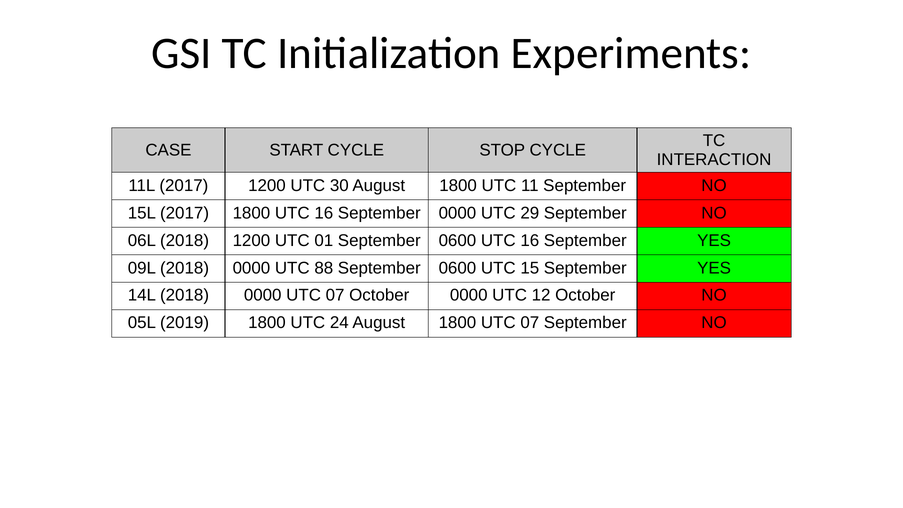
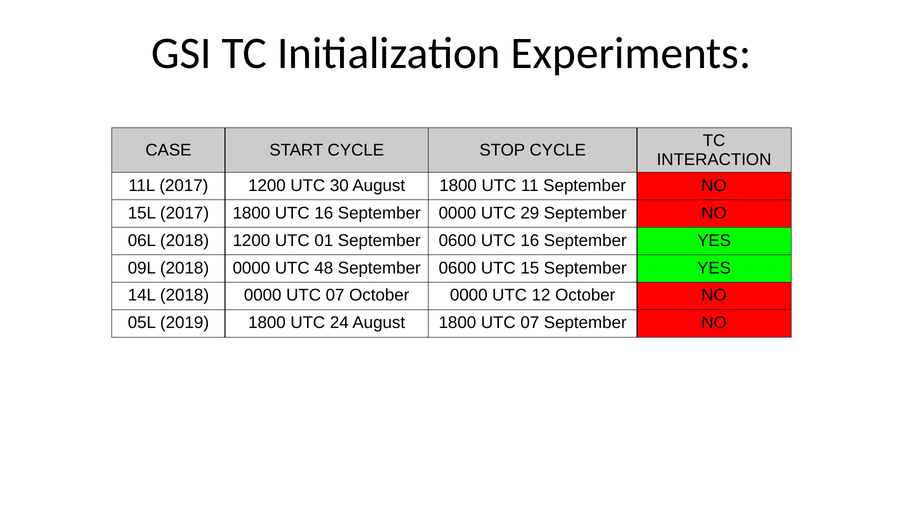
88: 88 -> 48
